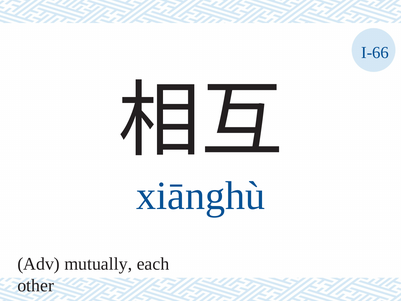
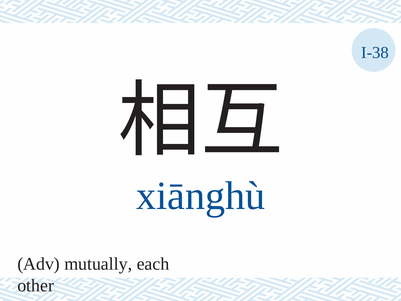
I-66: I-66 -> I-38
